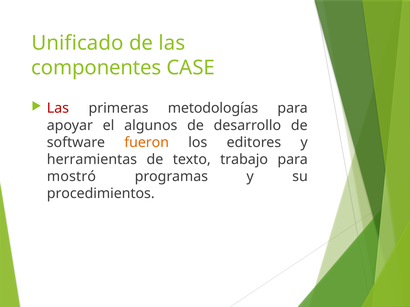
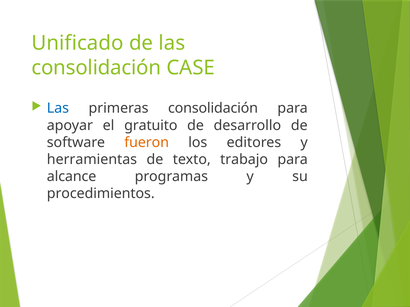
componentes at (96, 68): componentes -> consolidación
Las at (58, 108) colour: red -> blue
primeras metodologías: metodologías -> consolidación
algunos: algunos -> gratuito
mostró: mostró -> alcance
